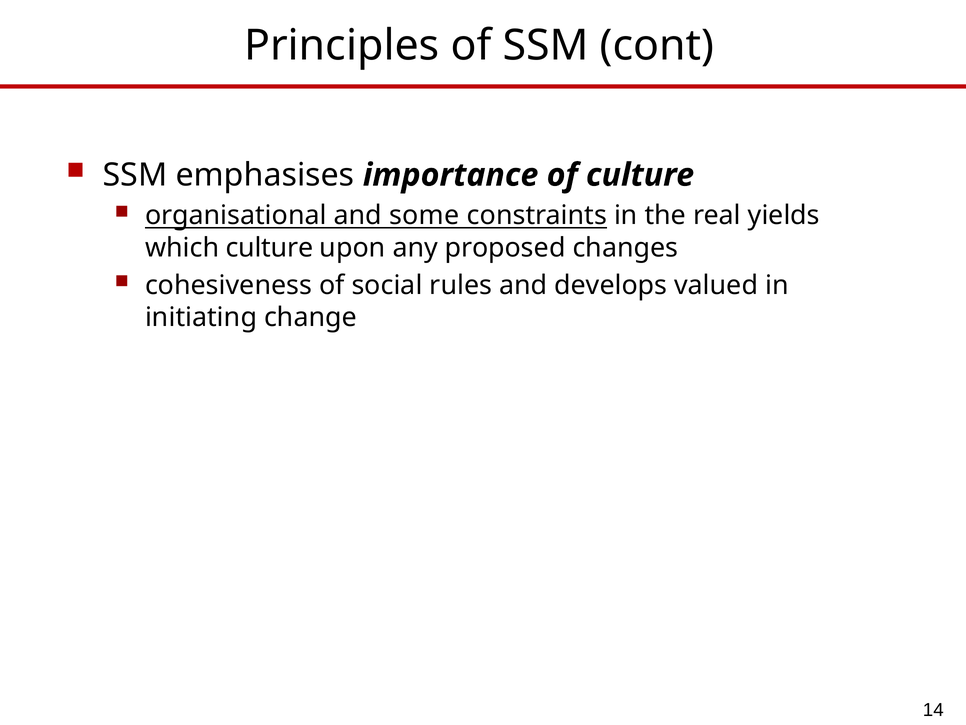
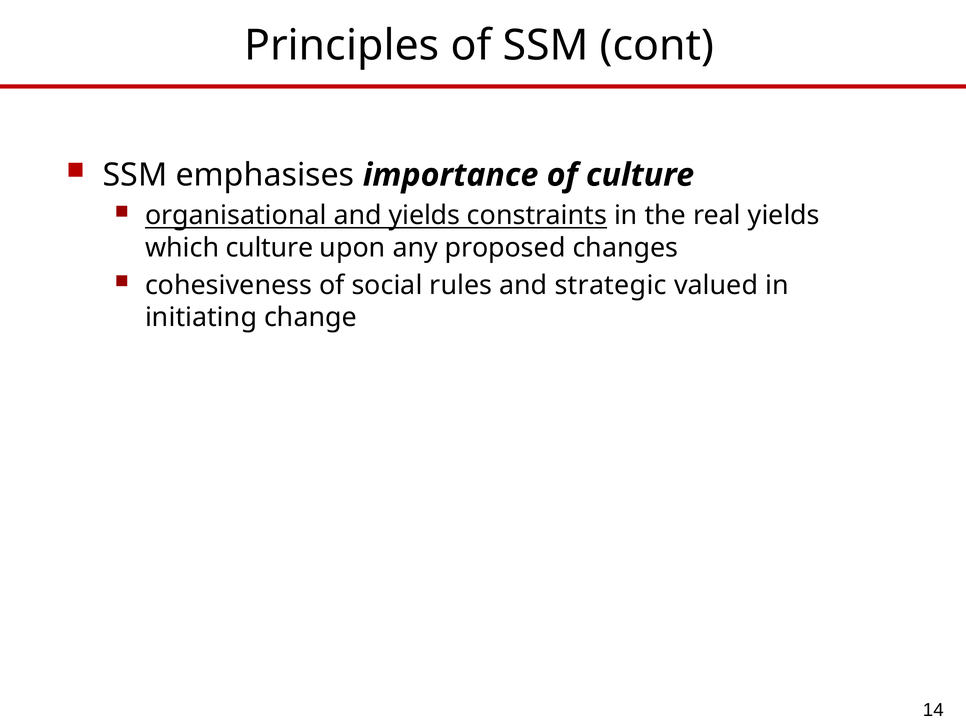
and some: some -> yields
develops: develops -> strategic
